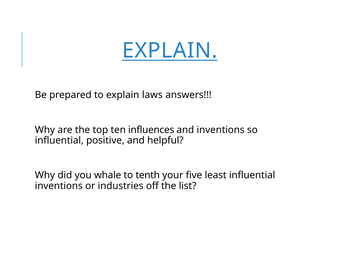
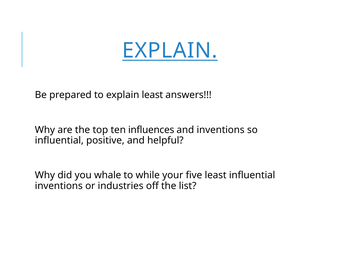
explain laws: laws -> least
tenth: tenth -> while
